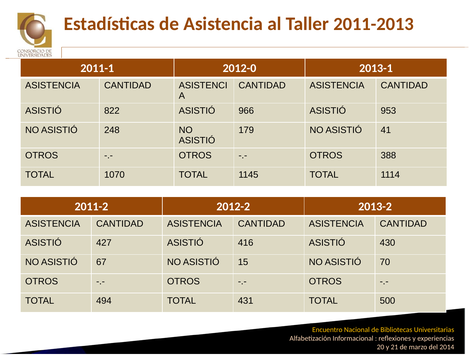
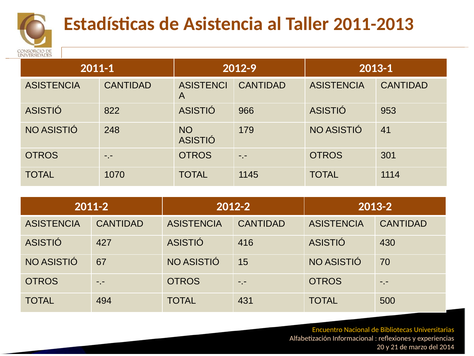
2012-0: 2012-0 -> 2012-9
388: 388 -> 301
